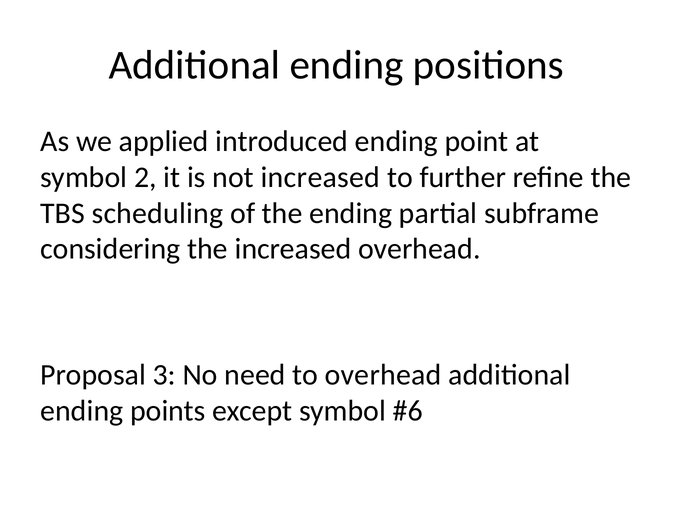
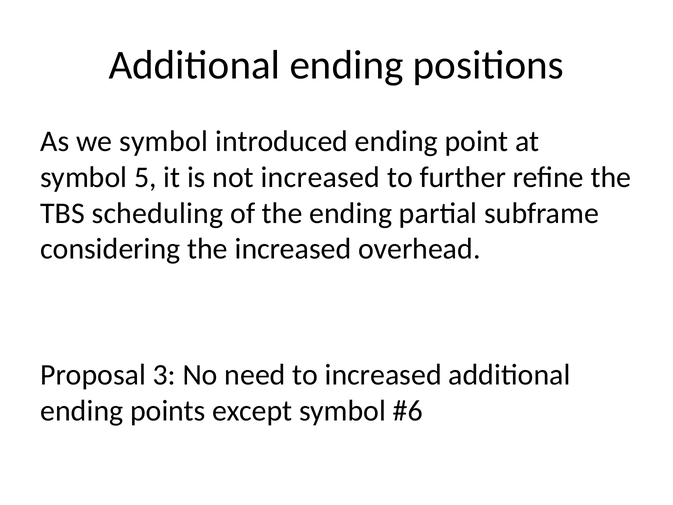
we applied: applied -> symbol
2: 2 -> 5
to overhead: overhead -> increased
